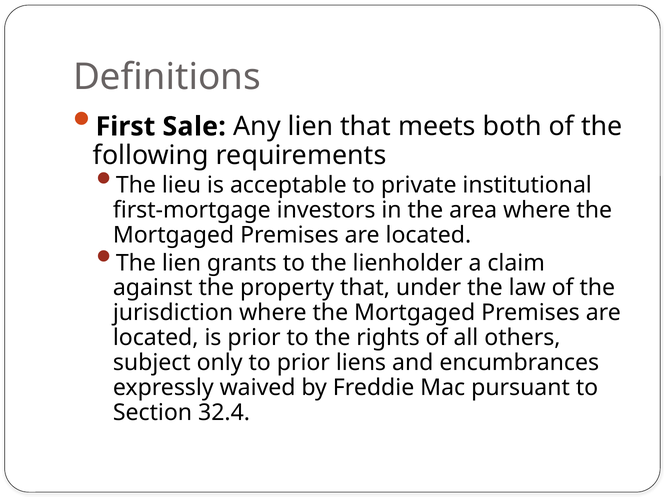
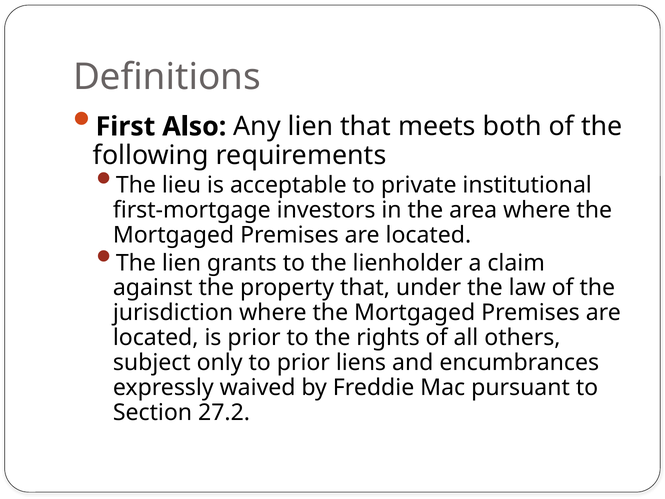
Sale: Sale -> Also
32.4: 32.4 -> 27.2
